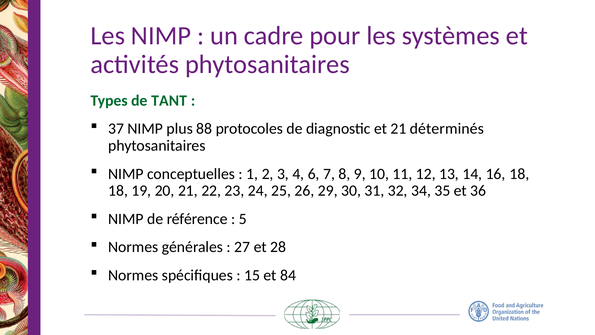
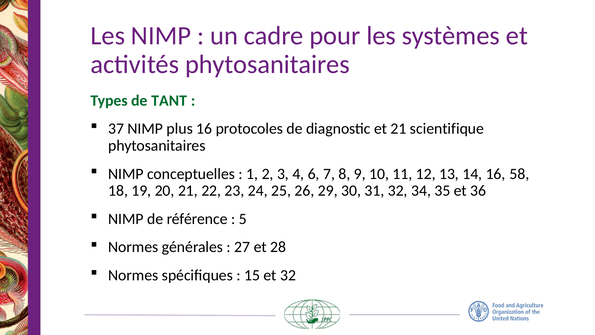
plus 88: 88 -> 16
déterminés: déterminés -> scientifique
16 18: 18 -> 58
et 84: 84 -> 32
